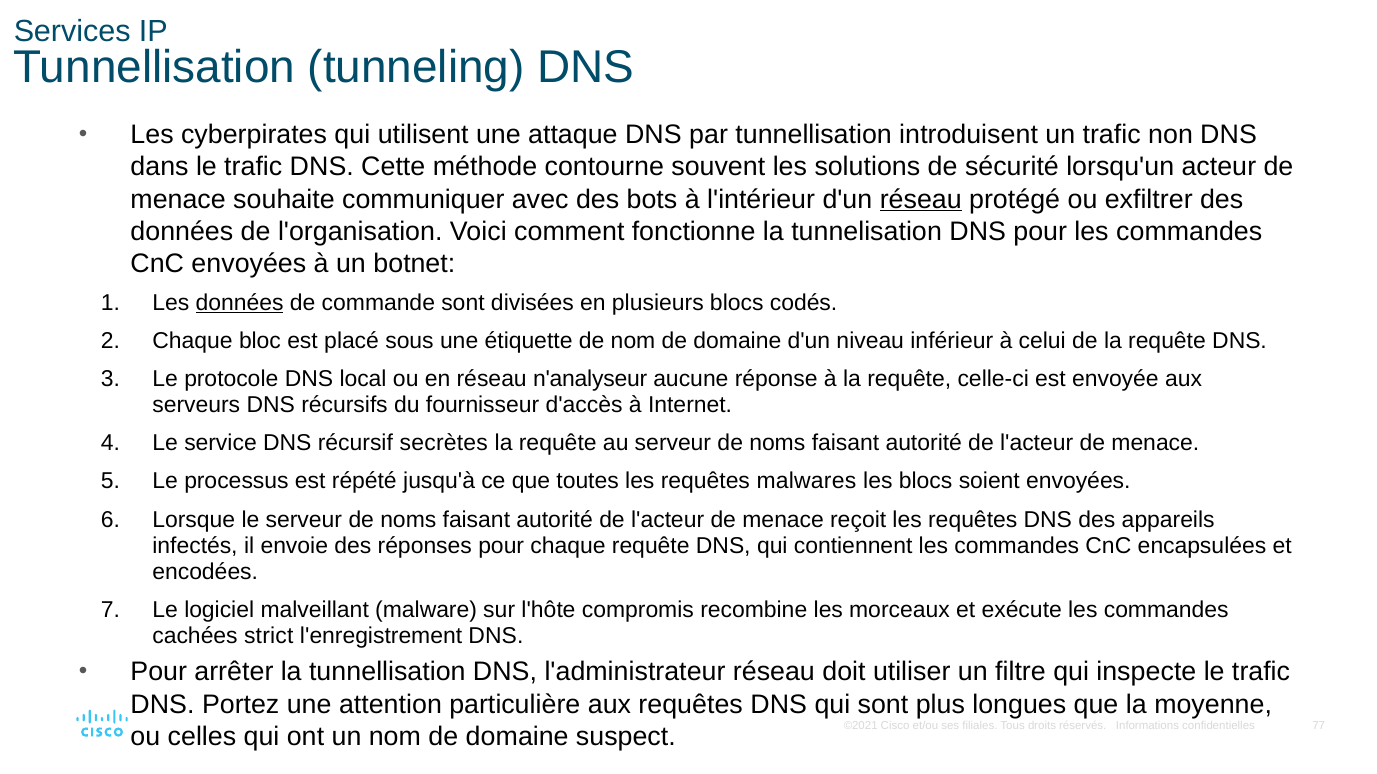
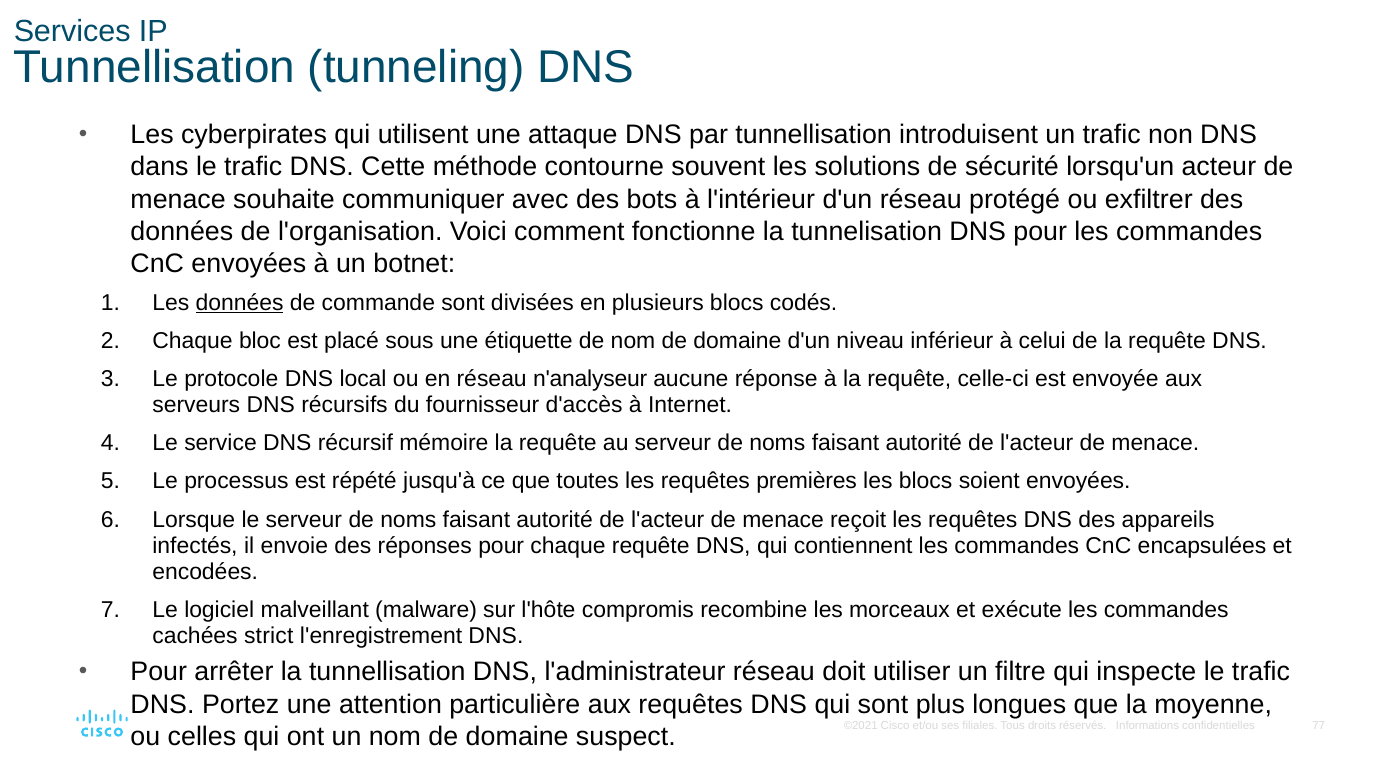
réseau at (921, 199) underline: present -> none
secrètes: secrètes -> mémoire
malwares: malwares -> premières
